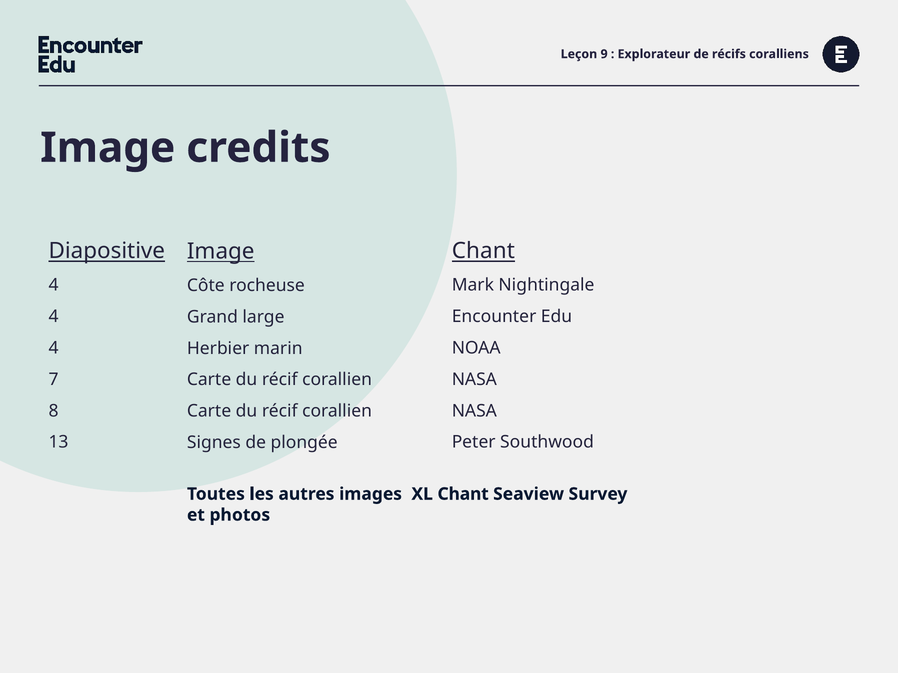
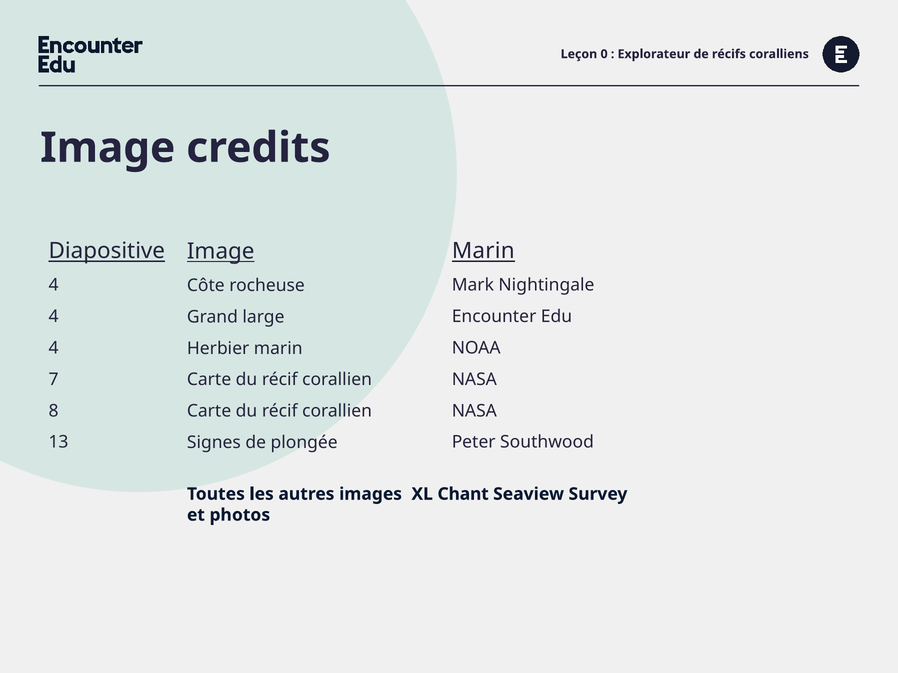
9: 9 -> 0
Chant at (483, 251): Chant -> Marin
